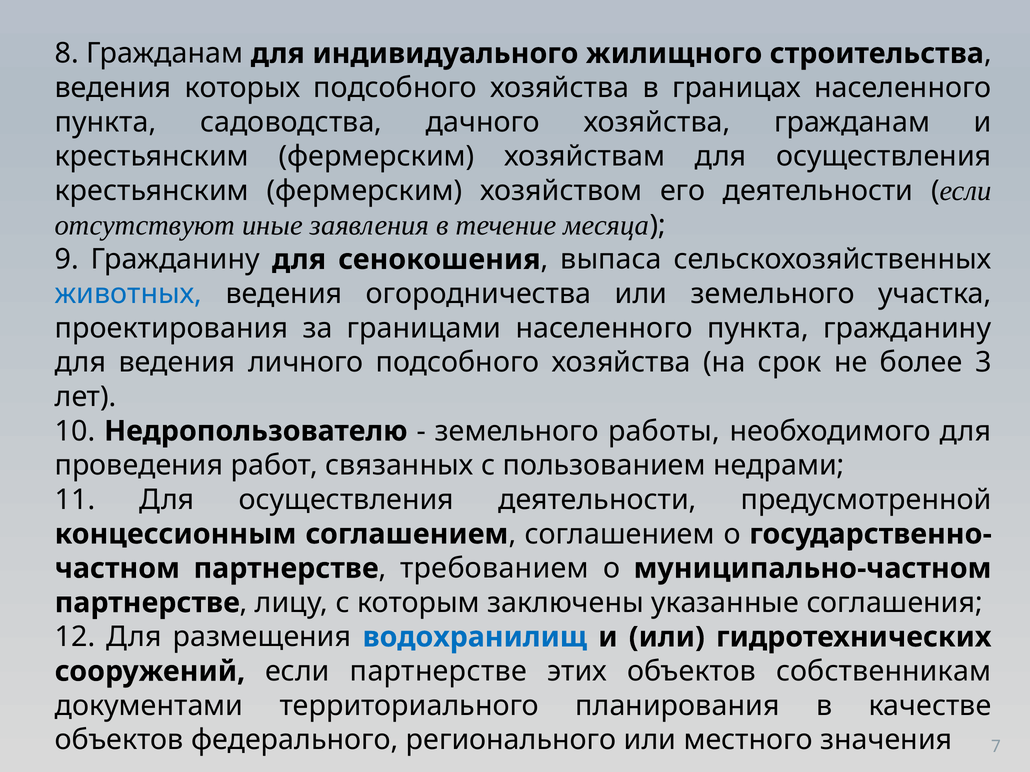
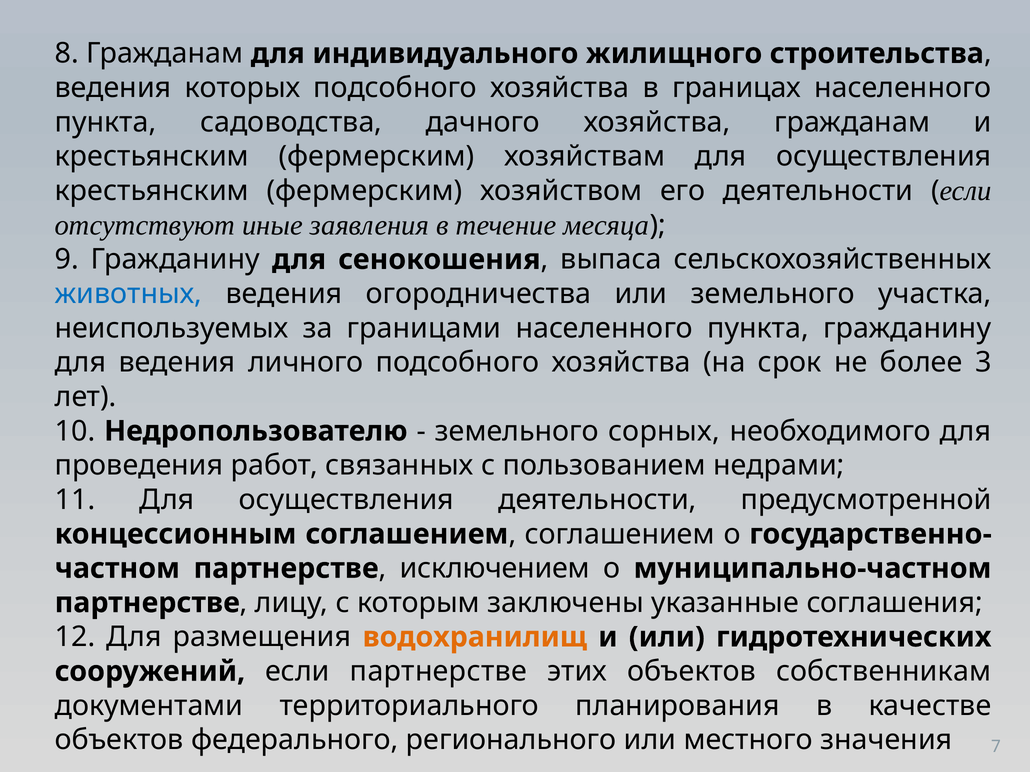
проектирования: проектирования -> неиспользуемых
работы: работы -> сорных
требованием: требованием -> исключением
водохранилищ colour: blue -> orange
